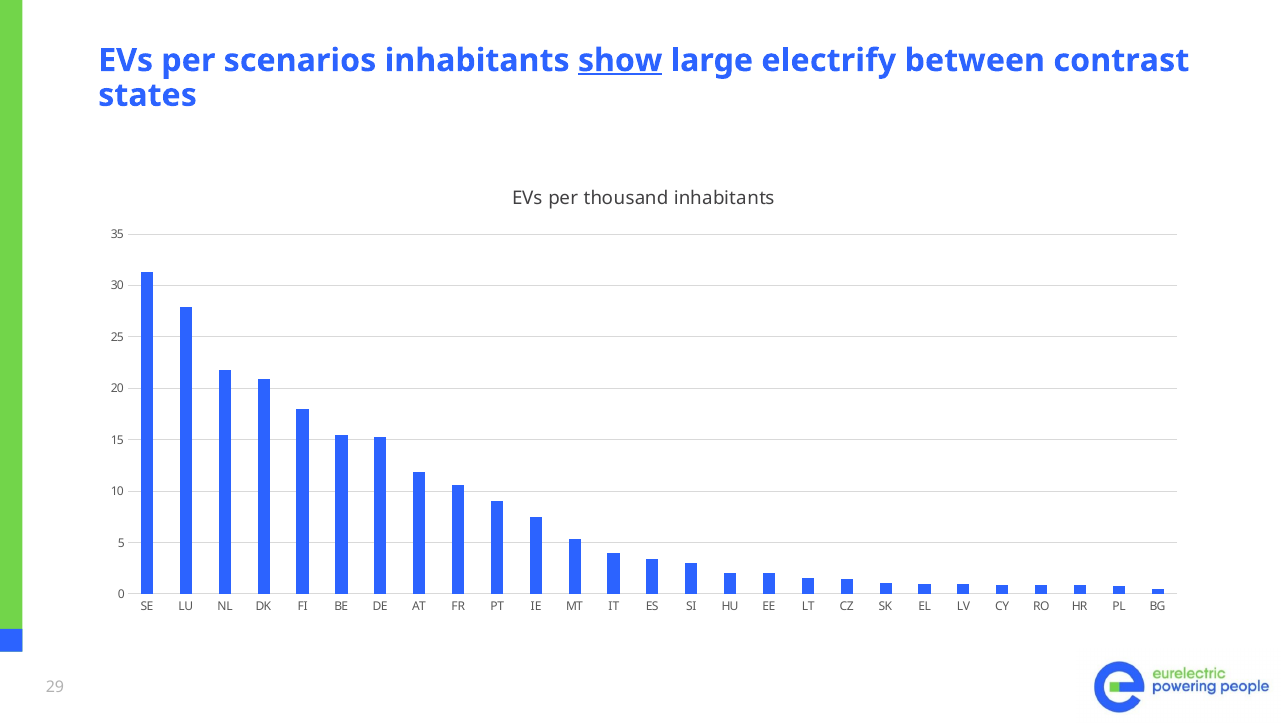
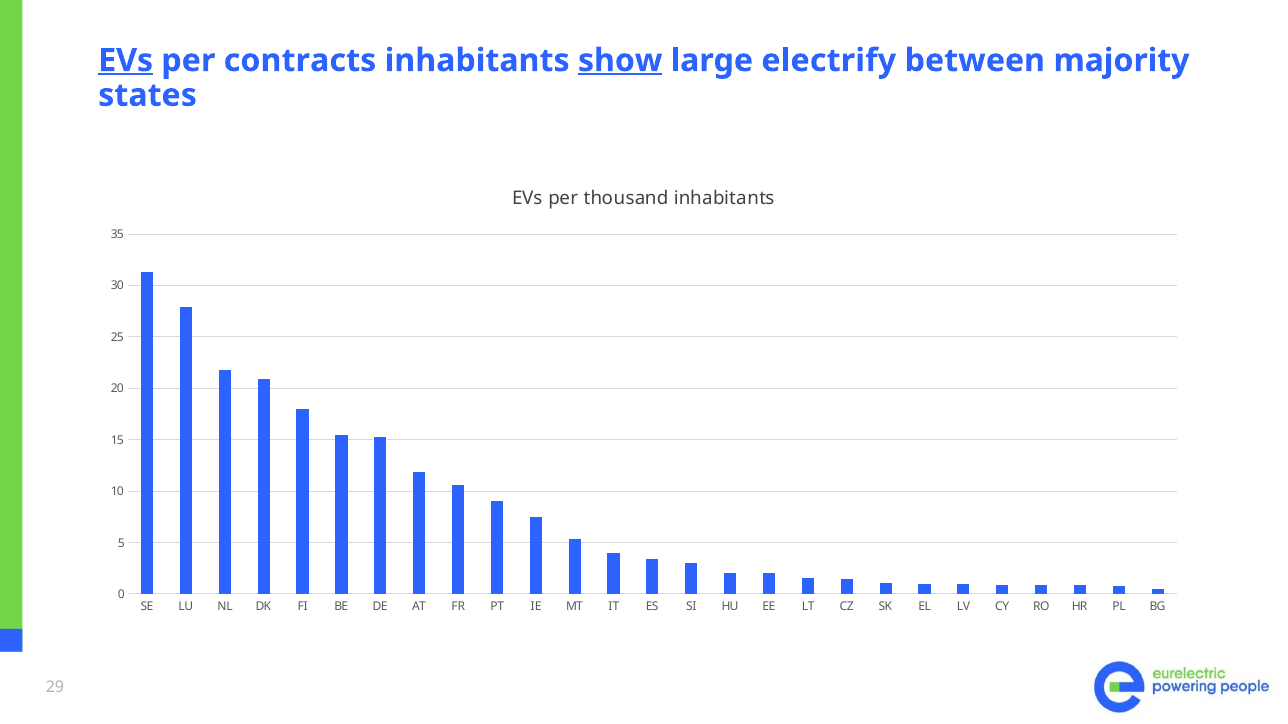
EVs at (126, 61) underline: none -> present
scenarios: scenarios -> contracts
contrast: contrast -> majority
